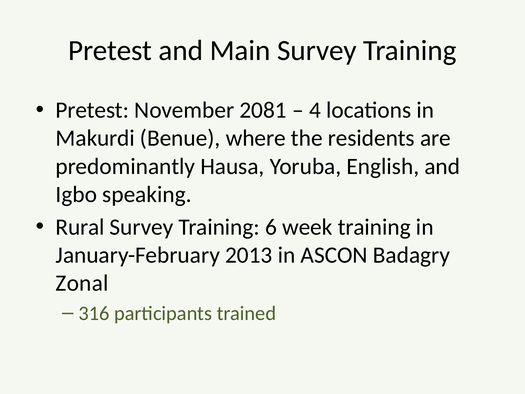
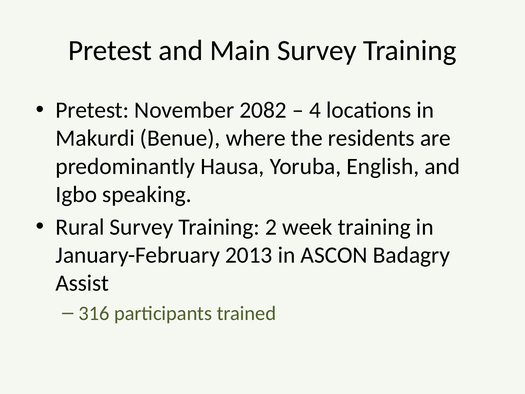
2081: 2081 -> 2082
6: 6 -> 2
Zonal: Zonal -> Assist
